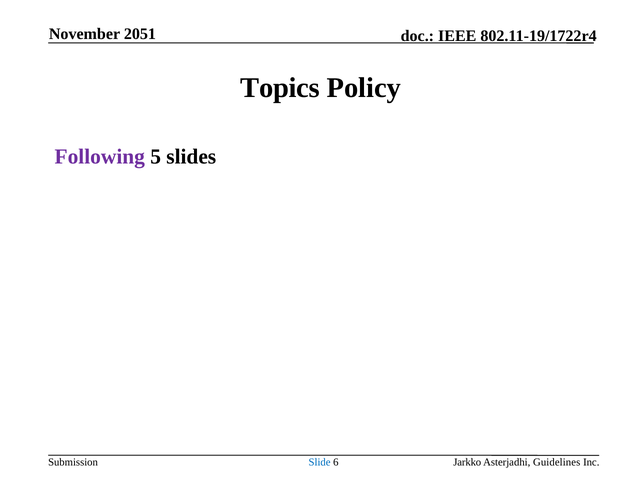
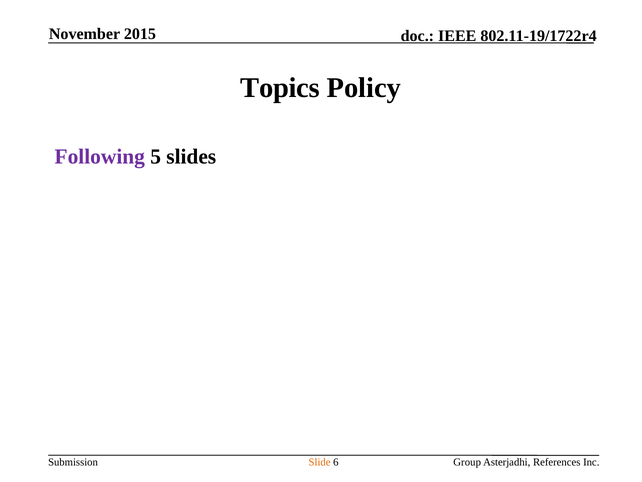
2051: 2051 -> 2015
Slide colour: blue -> orange
Jarkko: Jarkko -> Group
Guidelines: Guidelines -> References
